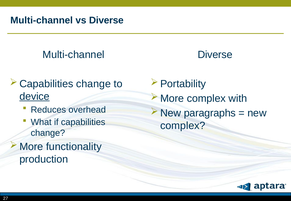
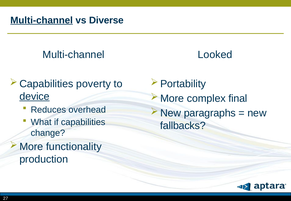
Multi-channel at (42, 20) underline: none -> present
Diverse at (215, 55): Diverse -> Looked
change at (94, 84): change -> poverty
with: with -> final
complex at (183, 126): complex -> fallbacks
